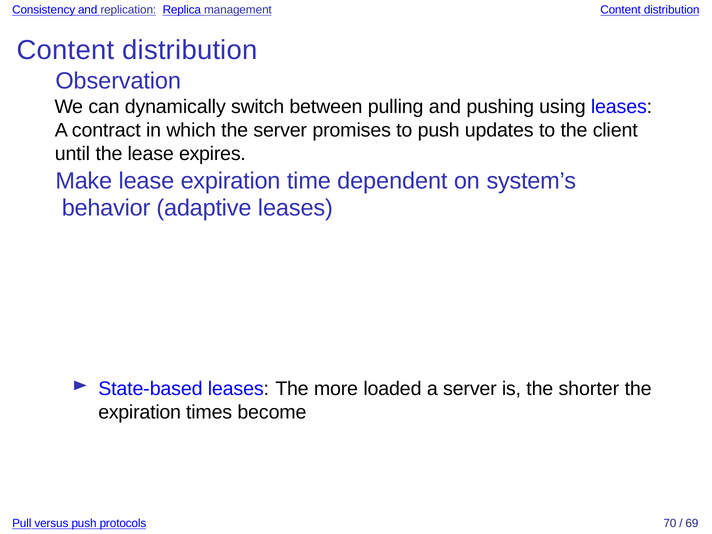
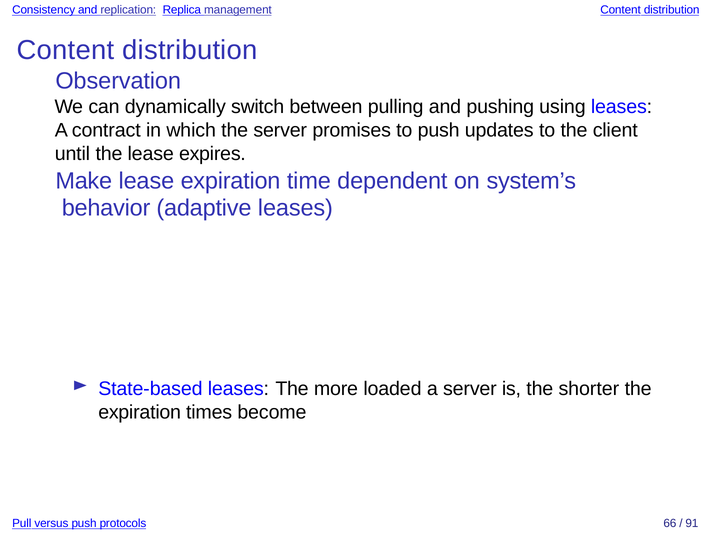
70: 70 -> 66
69: 69 -> 91
